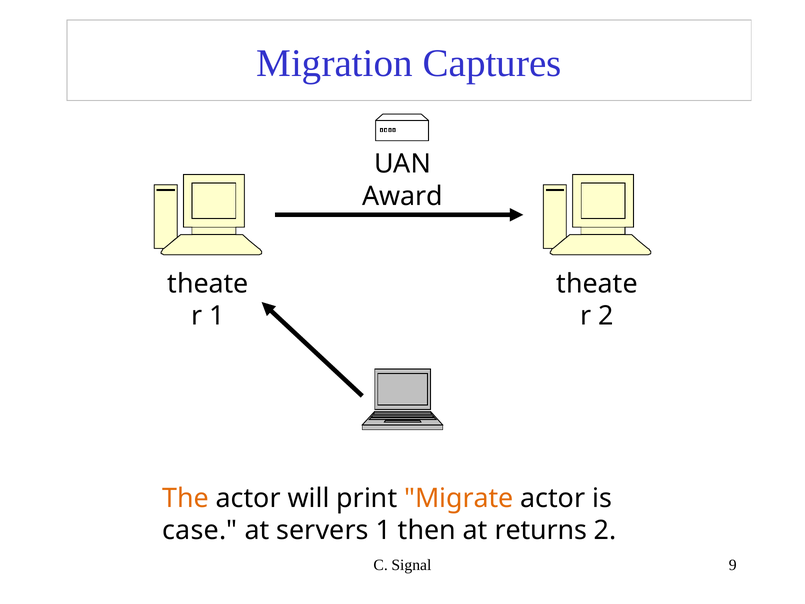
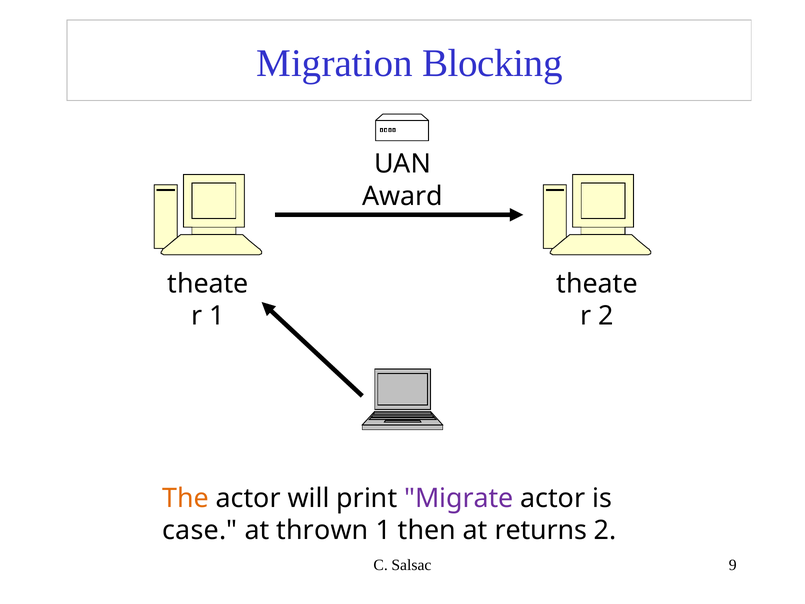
Captures: Captures -> Blocking
Migrate colour: orange -> purple
servers: servers -> thrown
Signal: Signal -> Salsac
